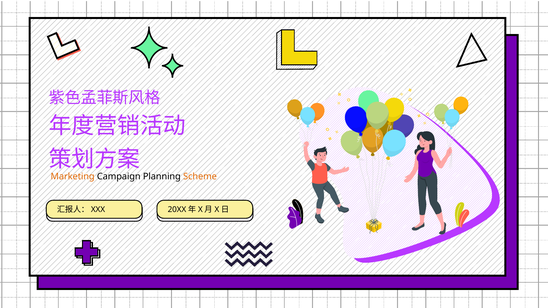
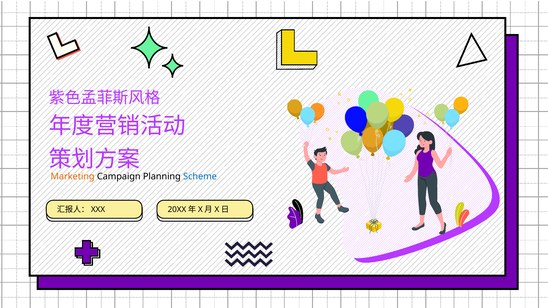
Scheme colour: orange -> blue
